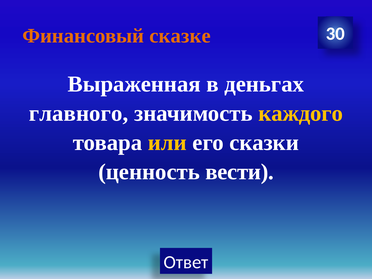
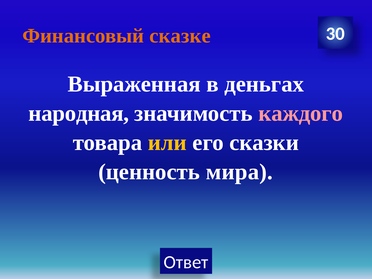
главного: главного -> народная
каждого colour: yellow -> pink
вести: вести -> мира
